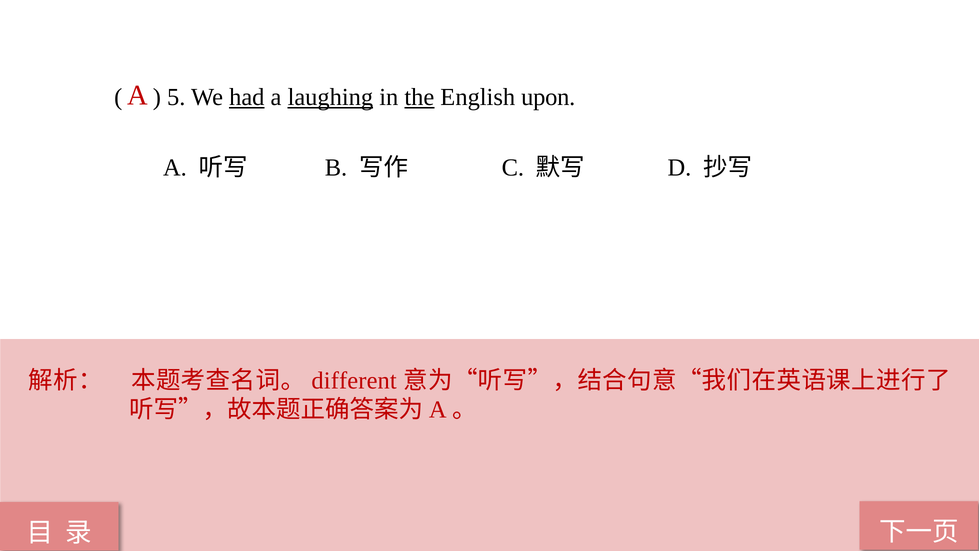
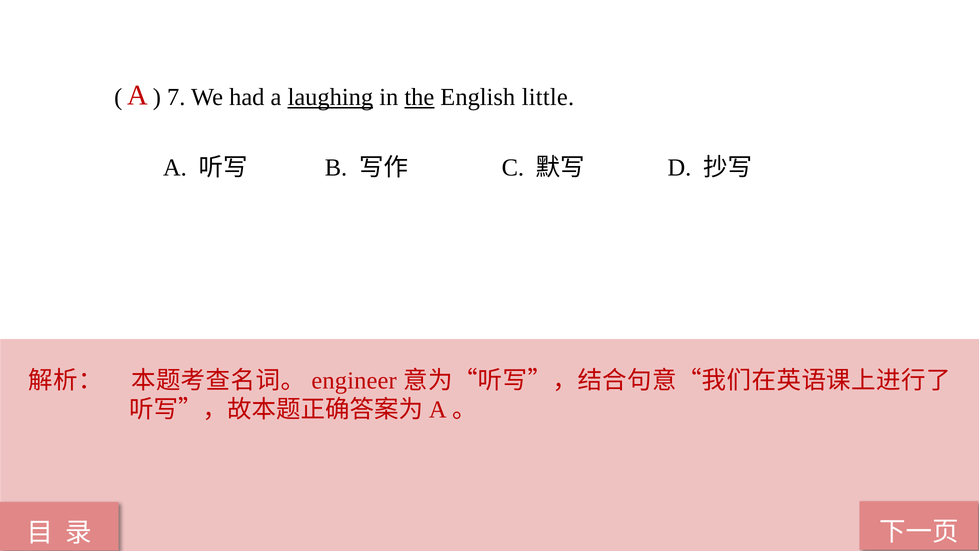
5: 5 -> 7
had underline: present -> none
upon: upon -> little
different: different -> engineer
